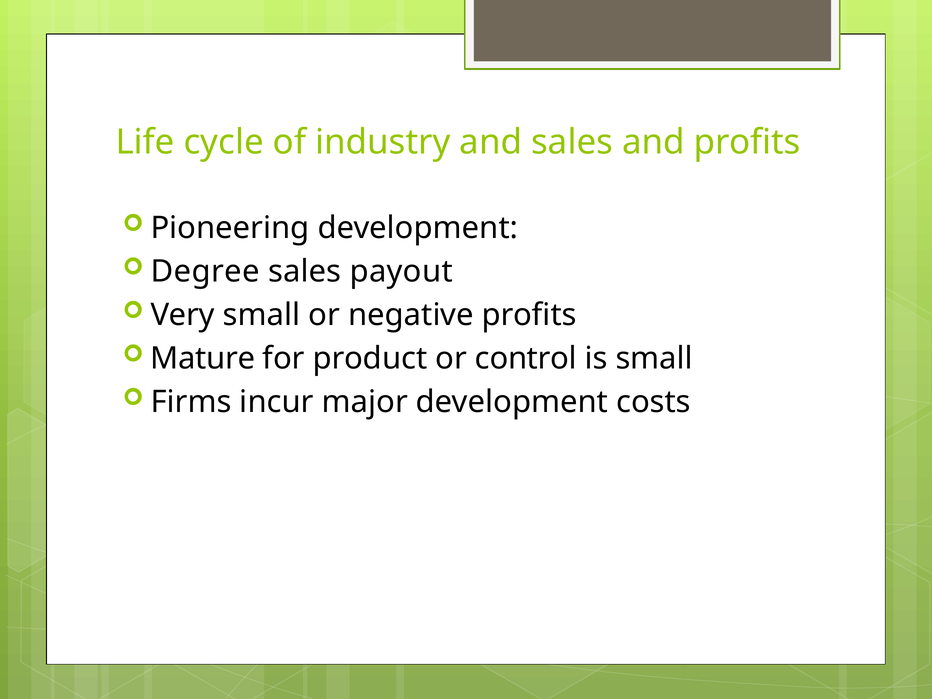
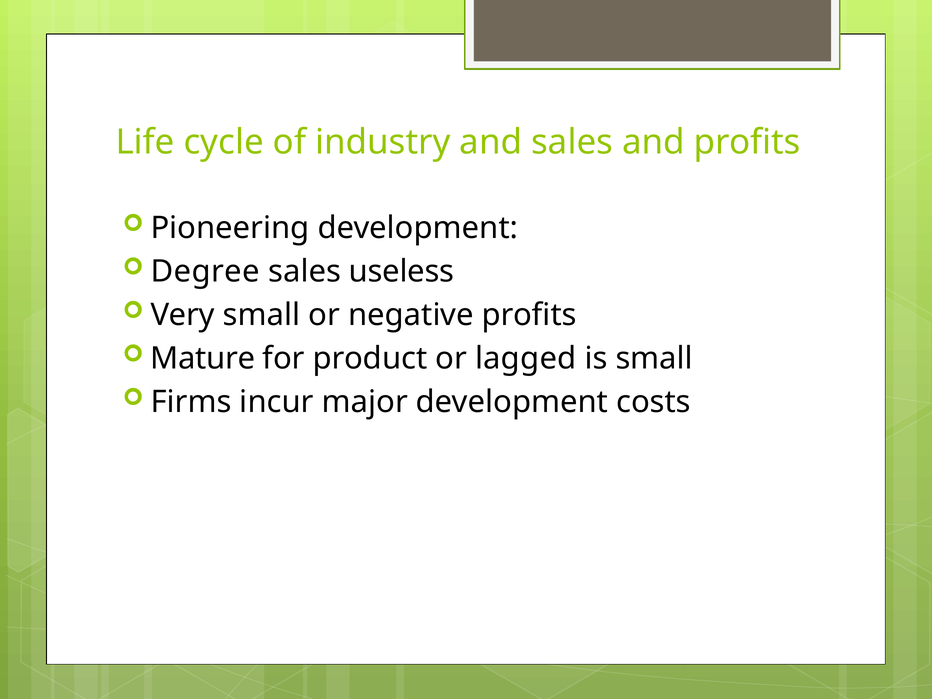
payout: payout -> useless
control: control -> lagged
